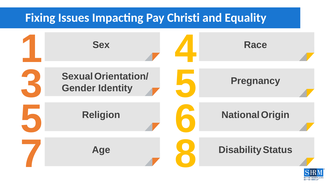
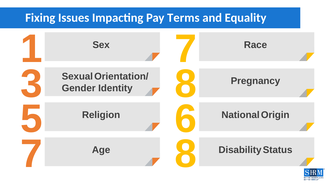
Christi: Christi -> Terms
Sex 4: 4 -> 7
3 5: 5 -> 8
